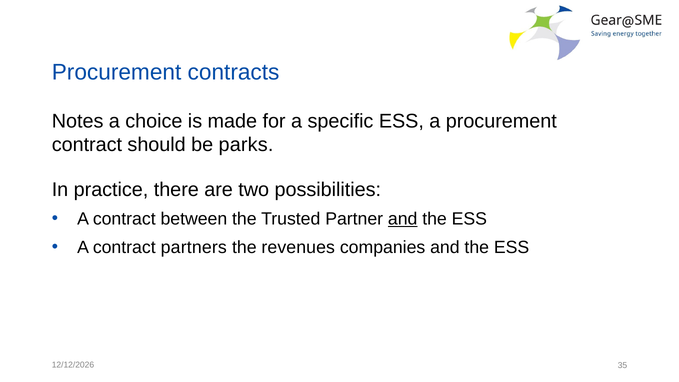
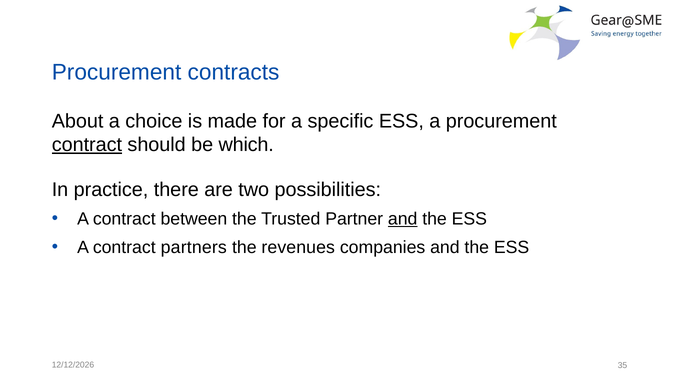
Notes: Notes -> About
contract at (87, 145) underline: none -> present
parks: parks -> which
